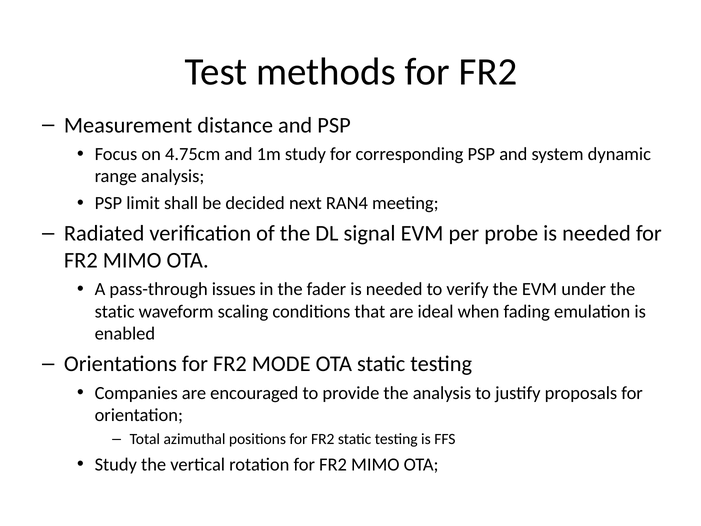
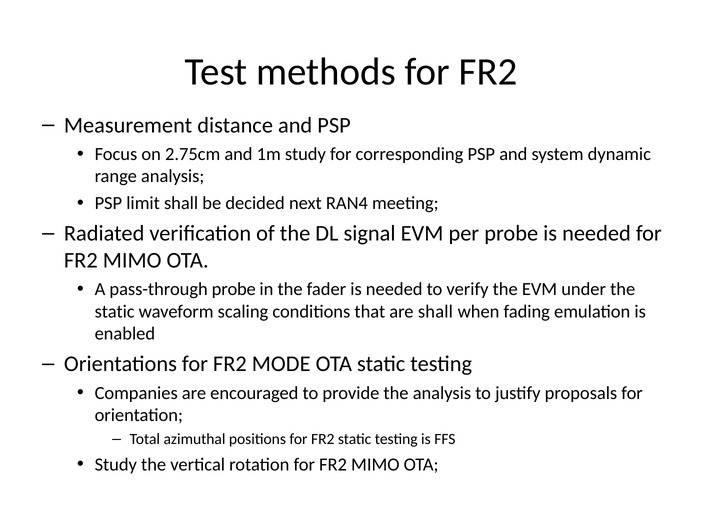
4.75cm: 4.75cm -> 2.75cm
pass-through issues: issues -> probe
are ideal: ideal -> shall
